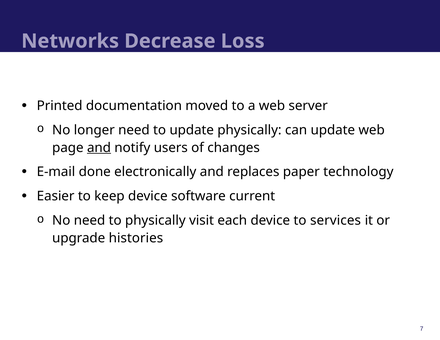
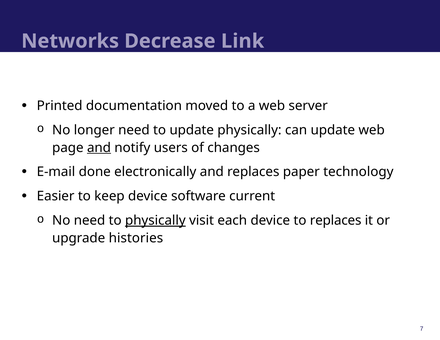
Loss: Loss -> Link
physically at (155, 220) underline: none -> present
to services: services -> replaces
